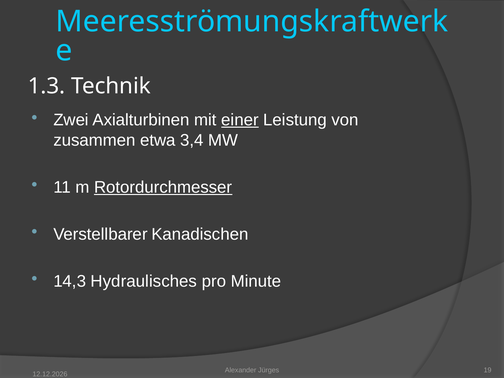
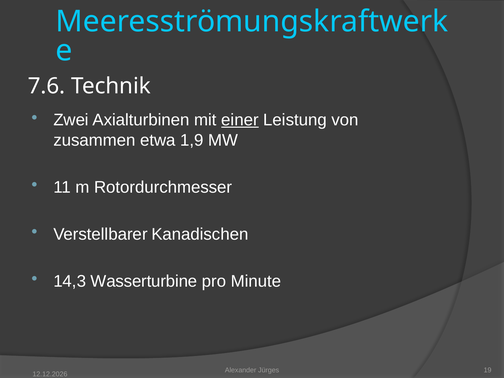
1.3: 1.3 -> 7.6
3,4: 3,4 -> 1,9
Rotordurchmesser underline: present -> none
Hydraulisches: Hydraulisches -> Wasserturbine
